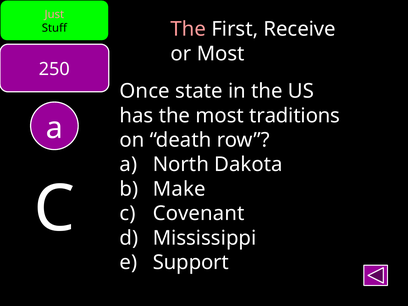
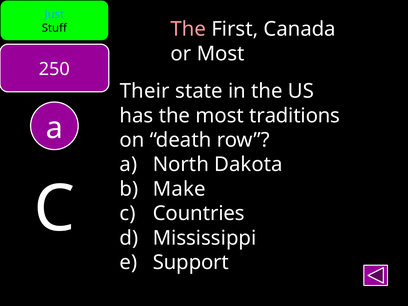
Just colour: pink -> light blue
Receive: Receive -> Canada
Once: Once -> Their
Covenant: Covenant -> Countries
